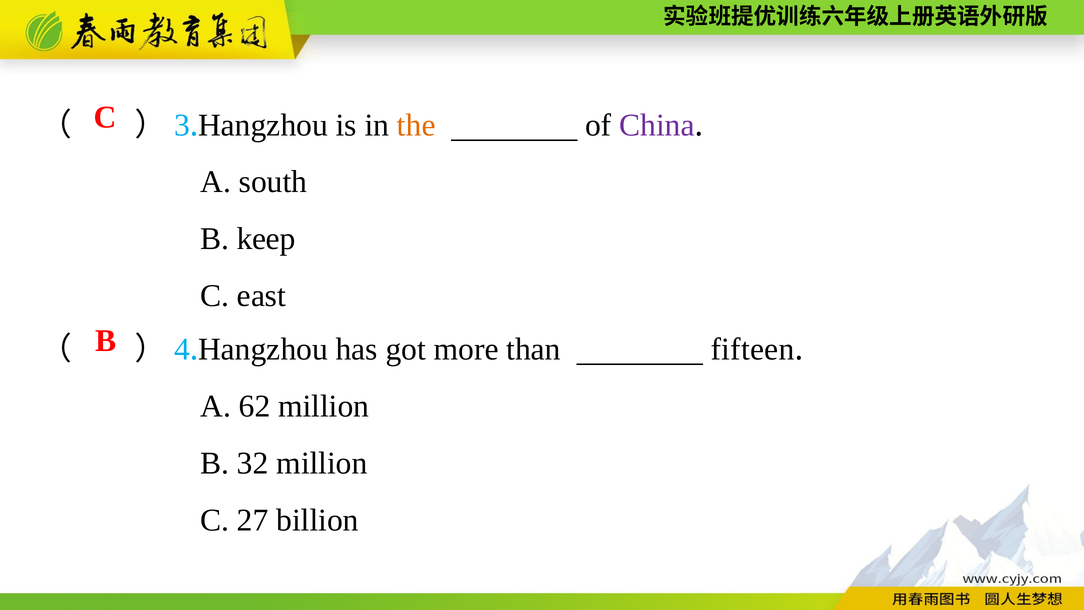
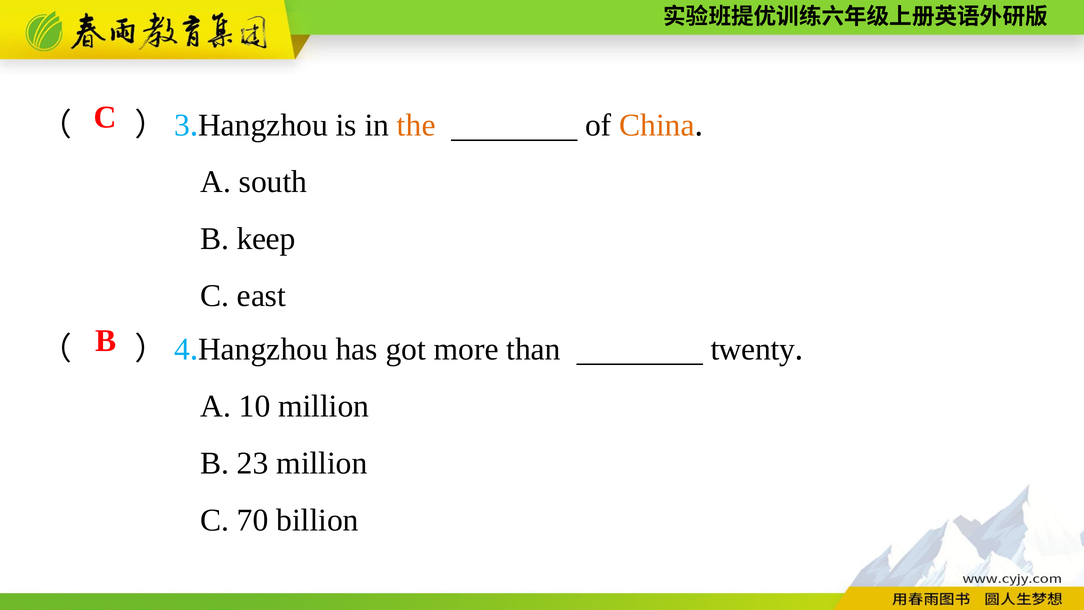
China colour: purple -> orange
fifteen: fifteen -> twenty
62: 62 -> 10
32: 32 -> 23
27: 27 -> 70
